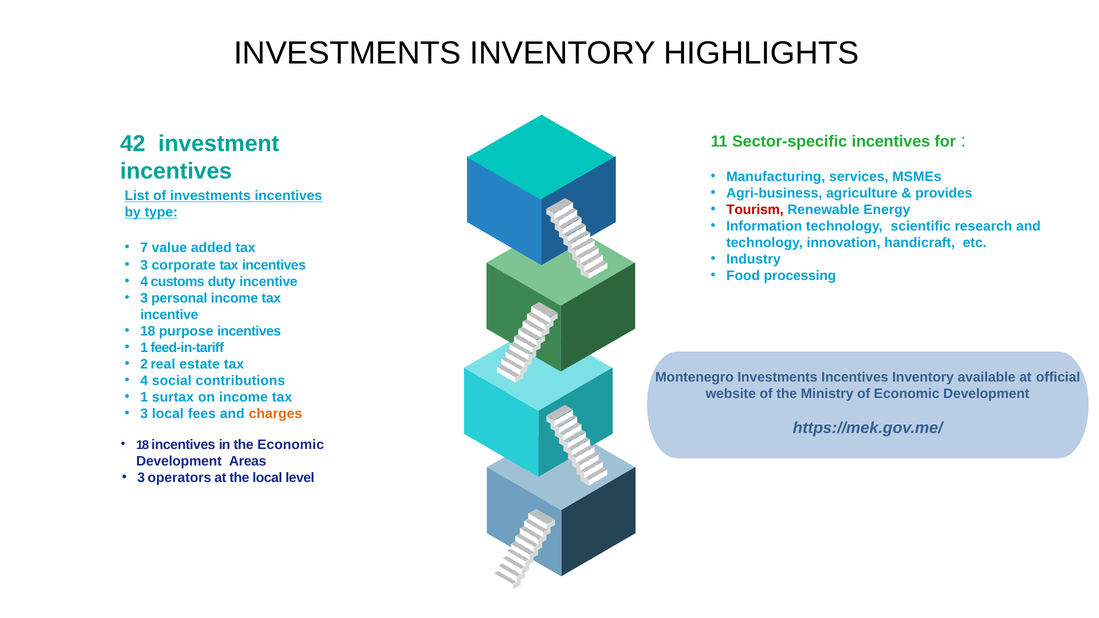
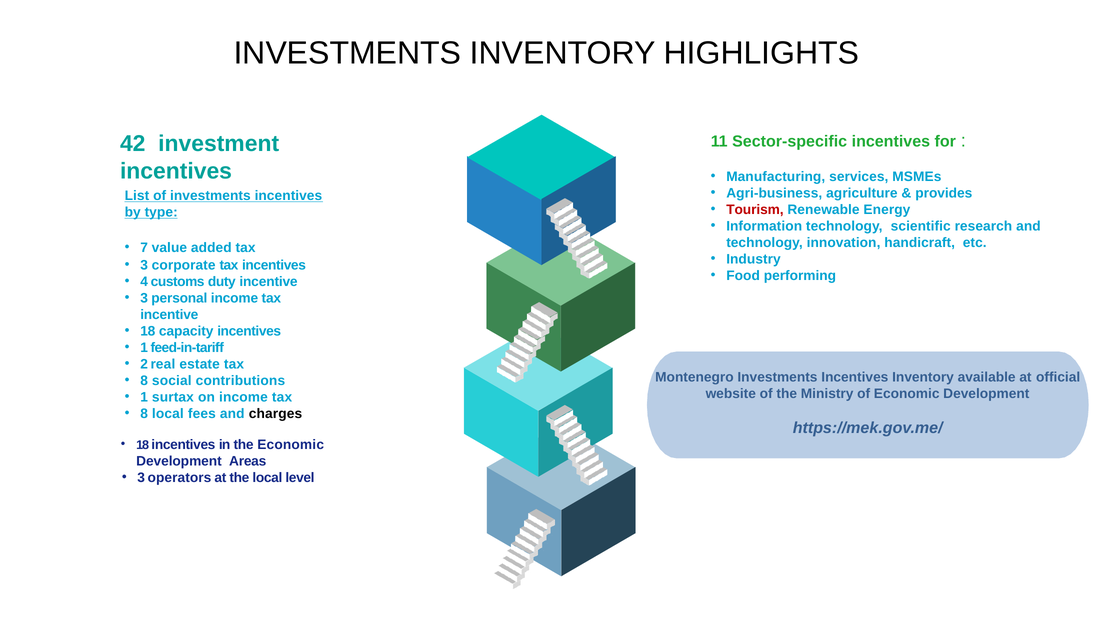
processing: processing -> performing
purpose: purpose -> capacity
4 at (144, 381): 4 -> 8
3 at (144, 414): 3 -> 8
charges colour: orange -> black
